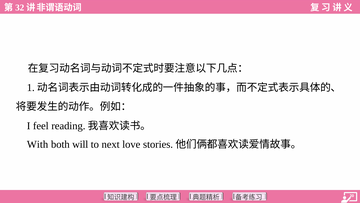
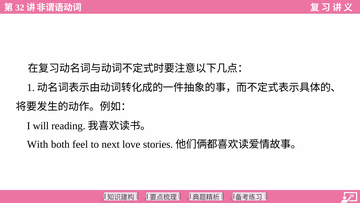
feel: feel -> will
will: will -> feel
